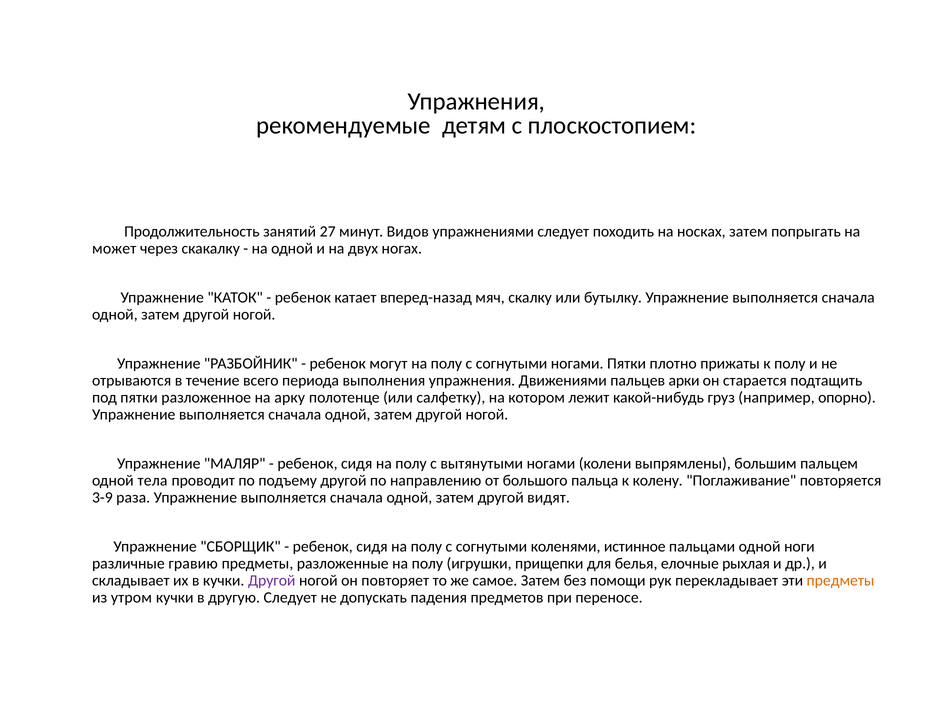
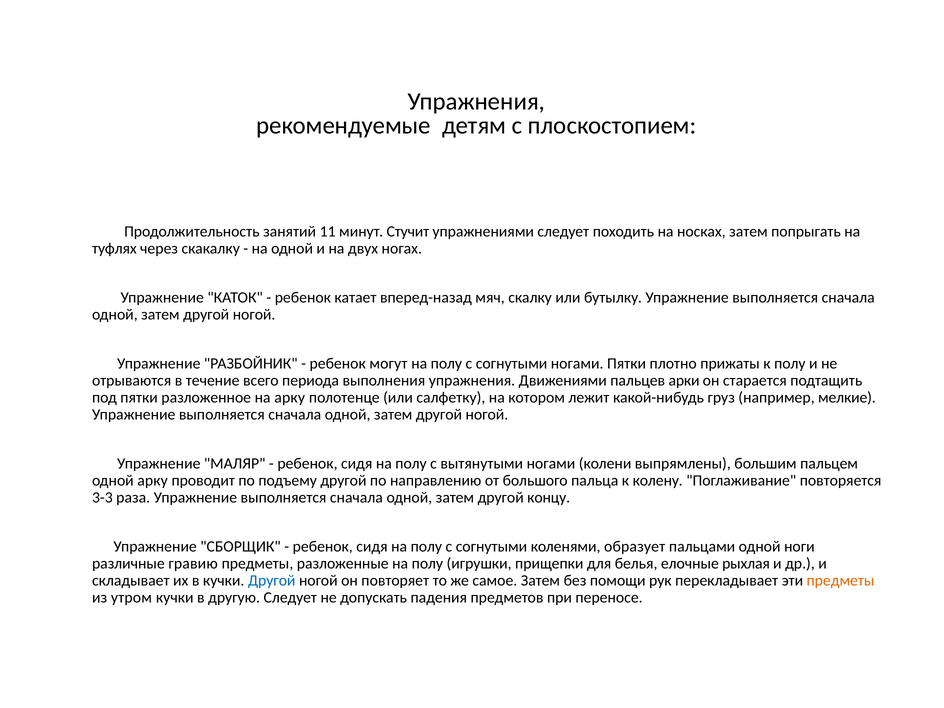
27: 27 -> 11
Видов: Видов -> Стучит
может: может -> туфлях
опорно: опорно -> мелкие
одной тела: тела -> арку
3-9: 3-9 -> 3-3
видят: видят -> концу
истинное: истинное -> образует
Другой at (272, 581) colour: purple -> blue
